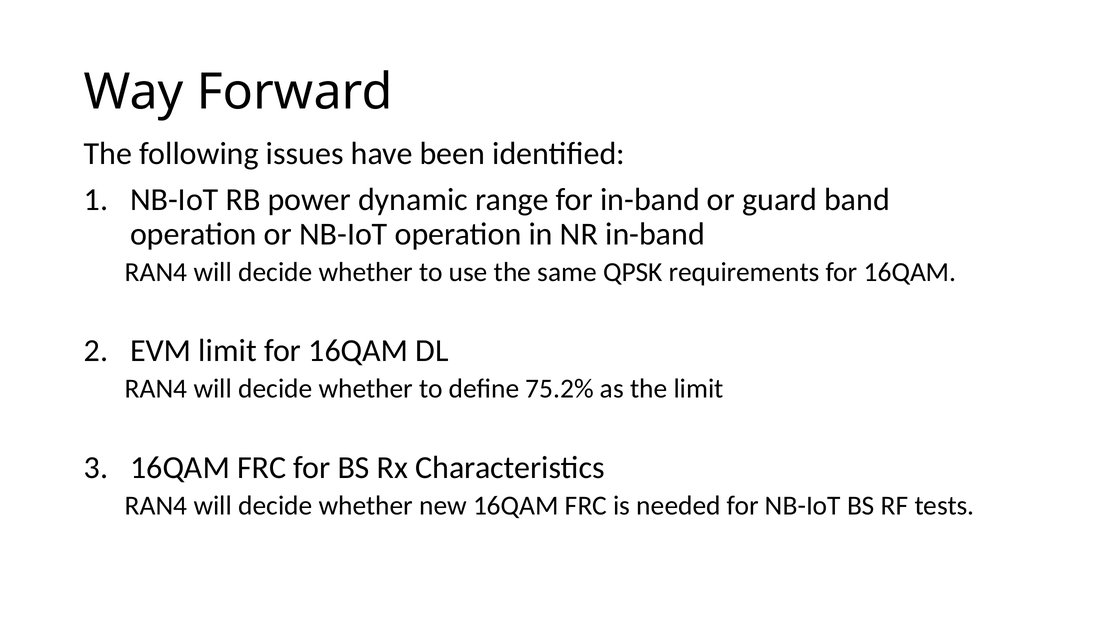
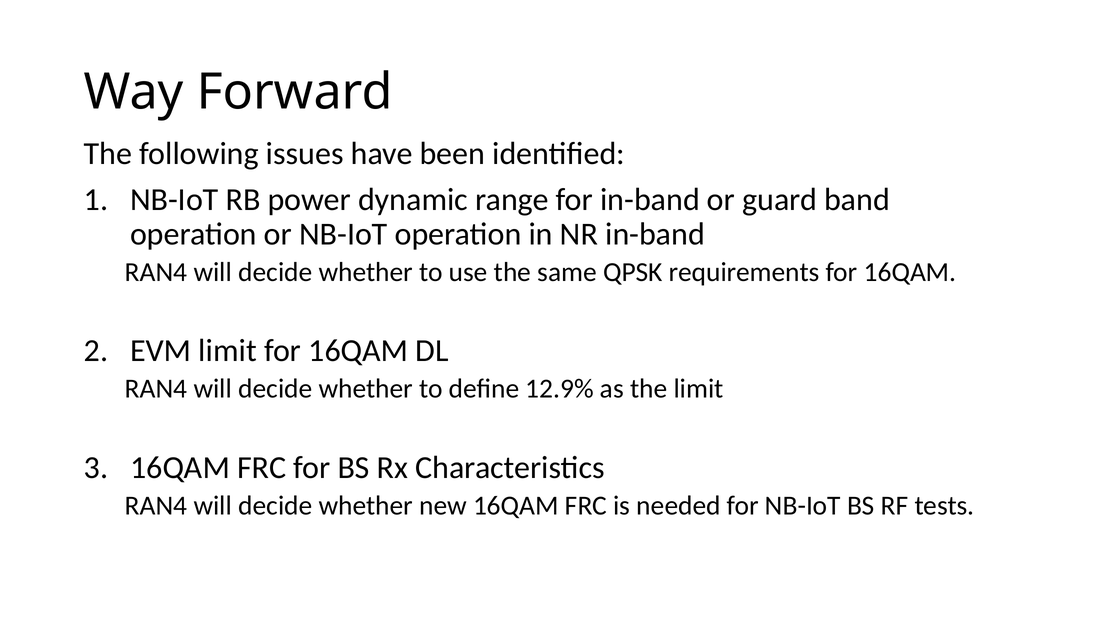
75.2%: 75.2% -> 12.9%
